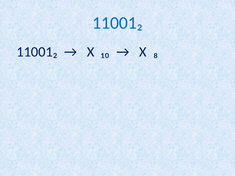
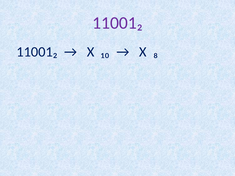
11001₂ at (117, 23) colour: blue -> purple
